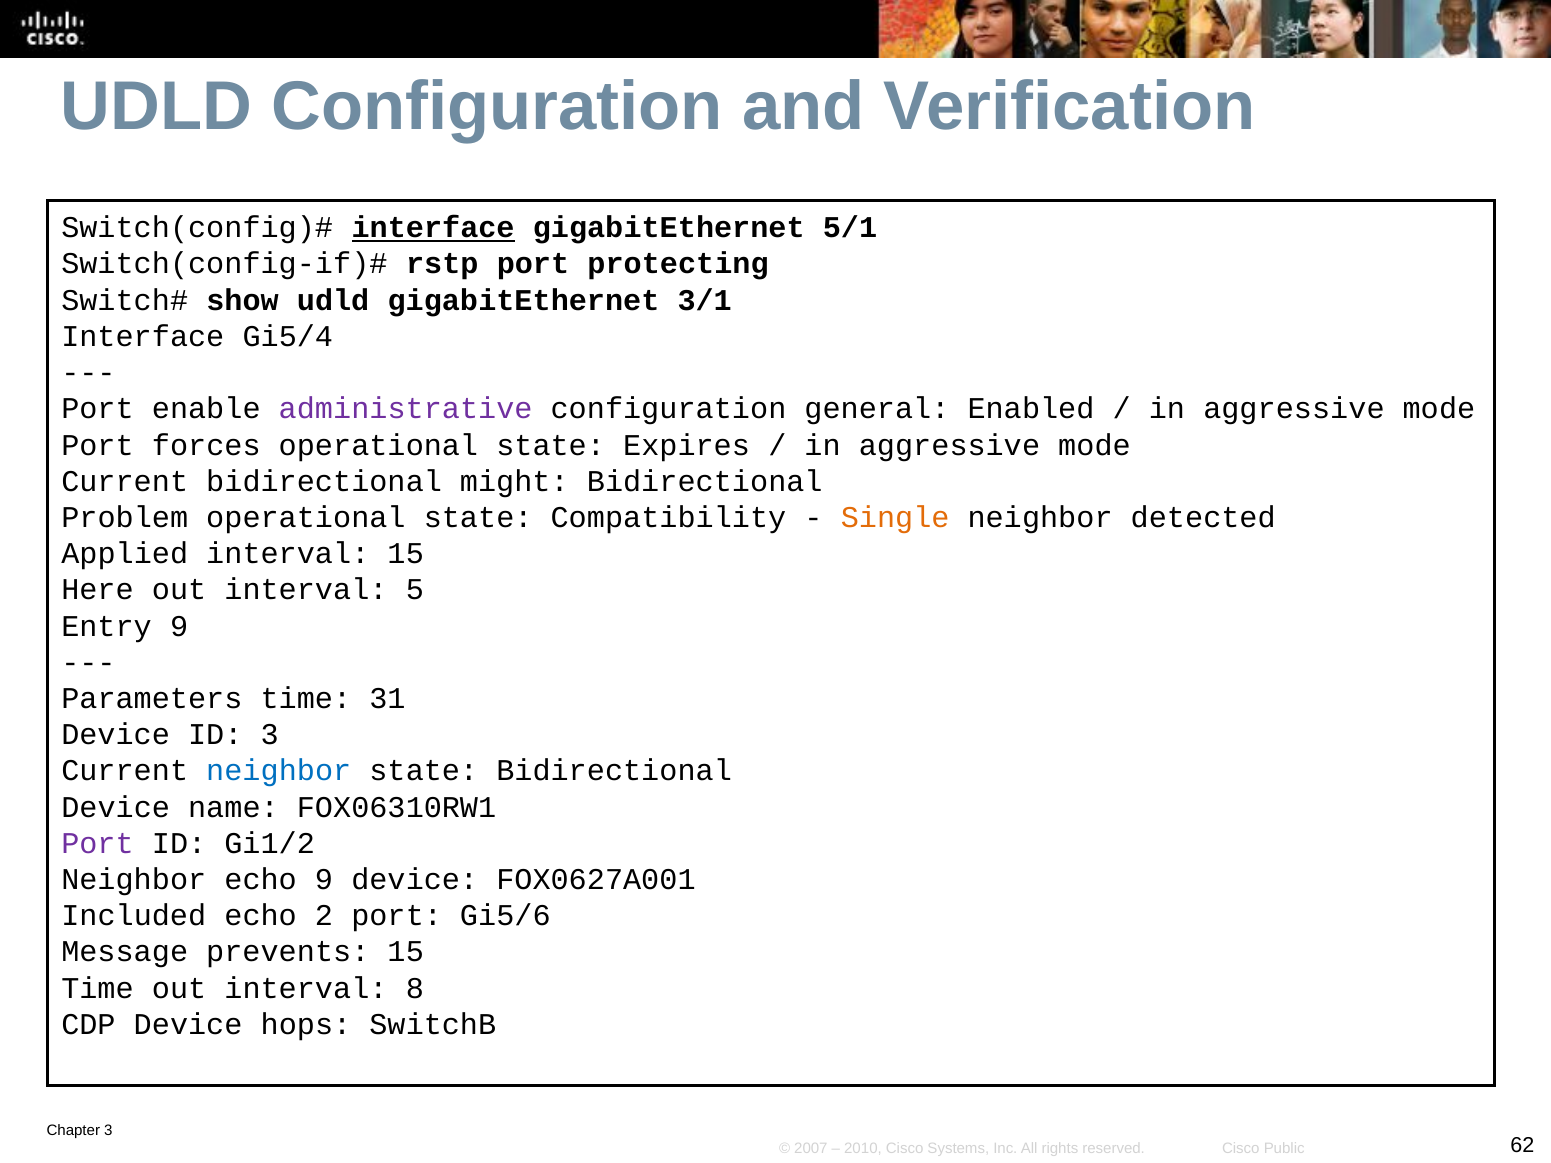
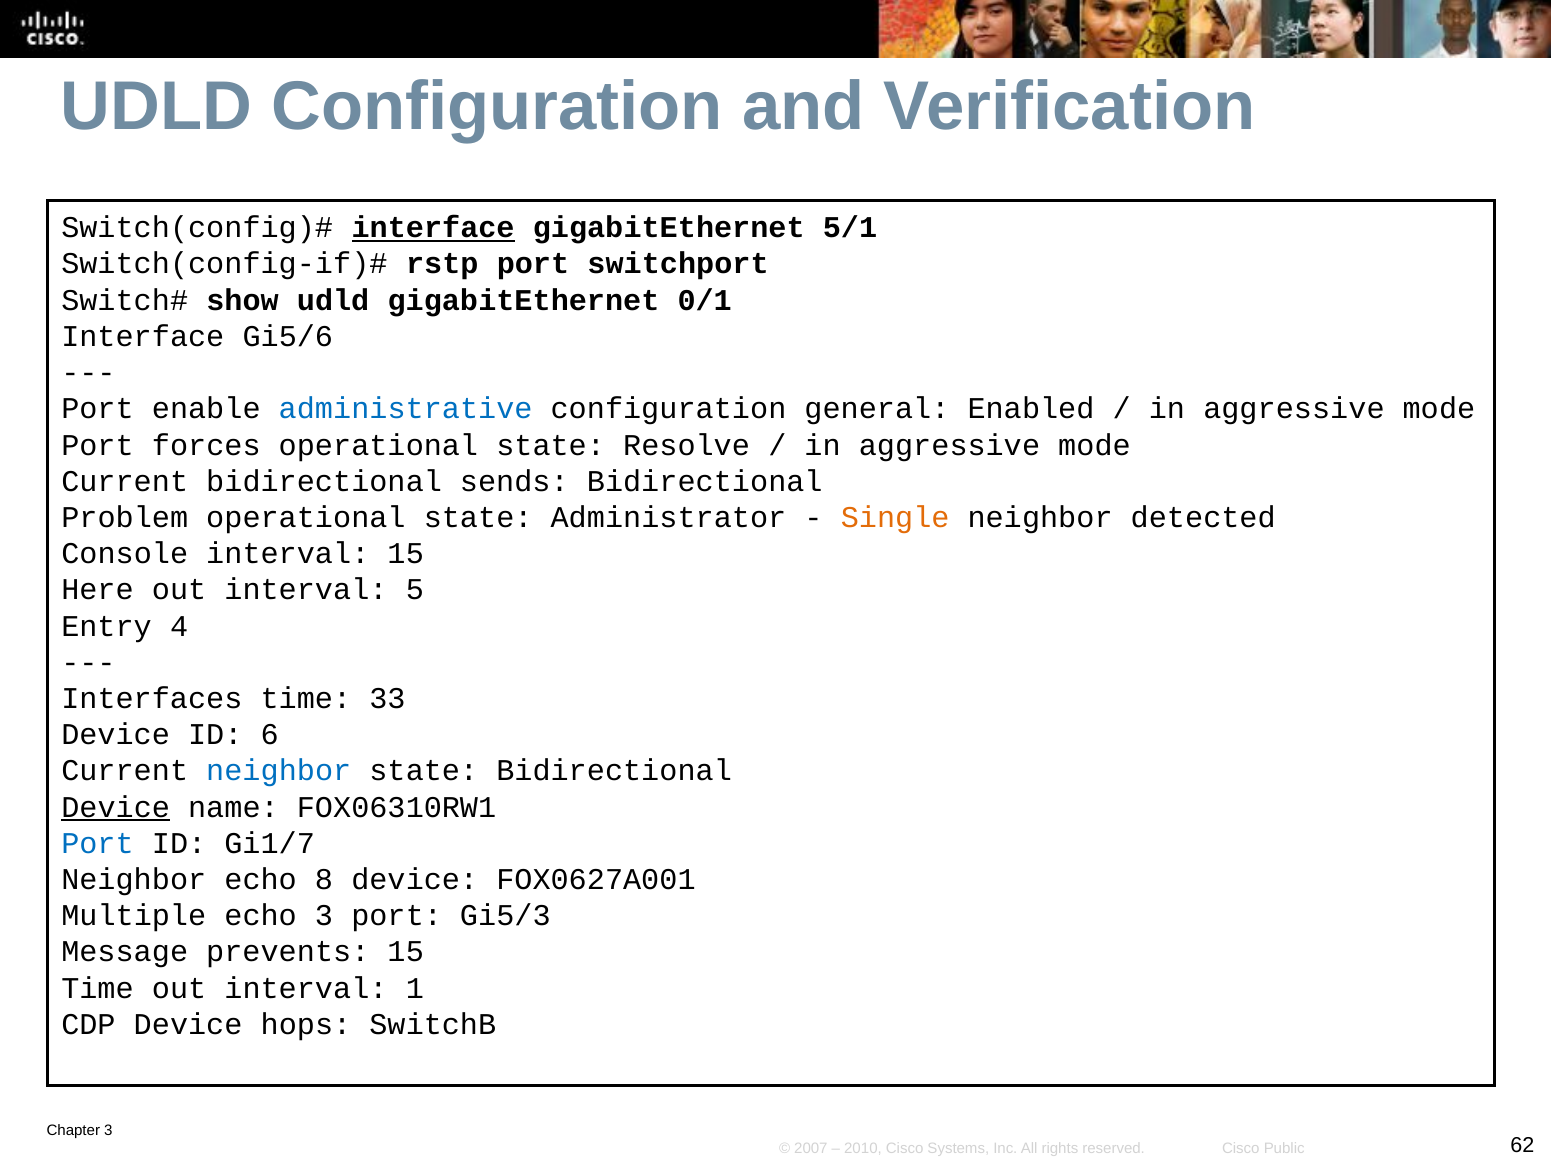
protecting: protecting -> switchport
3/1: 3/1 -> 0/1
Gi5/4: Gi5/4 -> Gi5/6
administrative colour: purple -> blue
Expires: Expires -> Resolve
might: might -> sends
Compatibility: Compatibility -> Administrator
Applied: Applied -> Console
Entry 9: 9 -> 4
Parameters: Parameters -> Interfaces
31: 31 -> 33
ID 3: 3 -> 6
Device at (116, 807) underline: none -> present
Port at (97, 843) colour: purple -> blue
Gi1/2: Gi1/2 -> Gi1/7
echo 9: 9 -> 8
Included: Included -> Multiple
echo 2: 2 -> 3
Gi5/6: Gi5/6 -> Gi5/3
8: 8 -> 1
